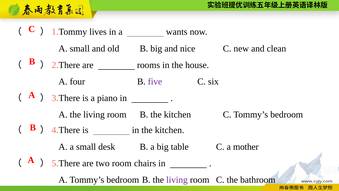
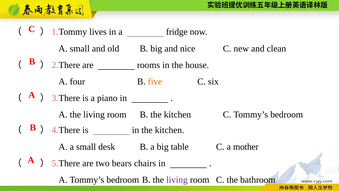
wants: wants -> fridge
five colour: purple -> orange
two room: room -> bears
